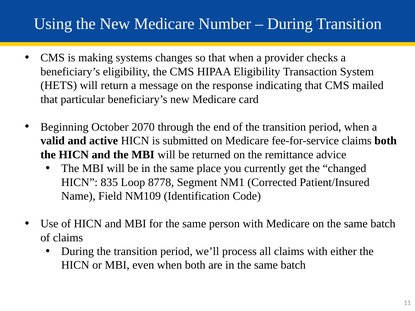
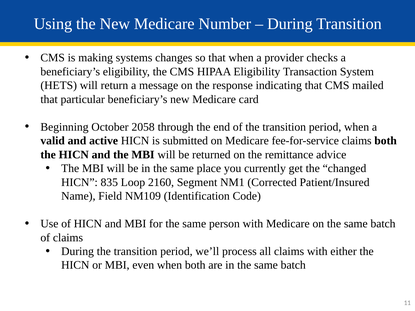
2070: 2070 -> 2058
8778: 8778 -> 2160
